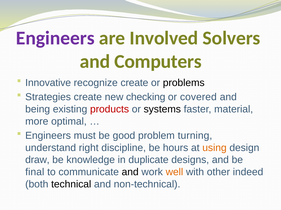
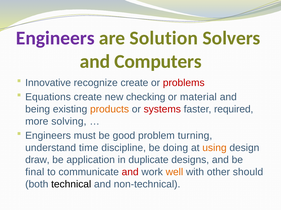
Involved: Involved -> Solution
problems colour: black -> red
Strategies: Strategies -> Equations
covered: covered -> material
products colour: red -> orange
systems colour: black -> red
material: material -> required
optimal: optimal -> solving
right: right -> time
hours: hours -> doing
knowledge: knowledge -> application
and at (130, 173) colour: black -> red
indeed: indeed -> should
